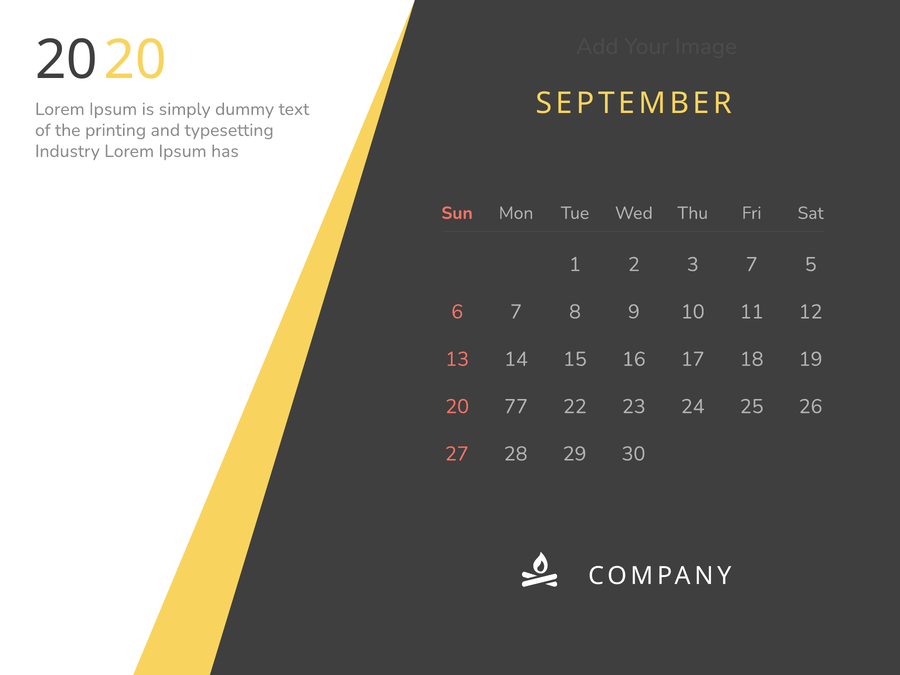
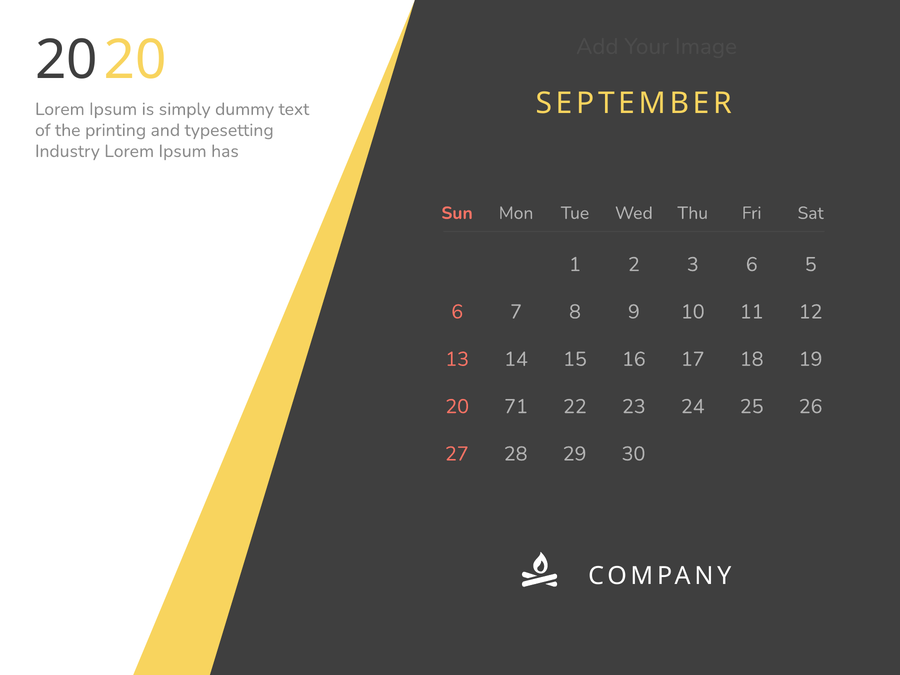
3 7: 7 -> 6
77: 77 -> 71
